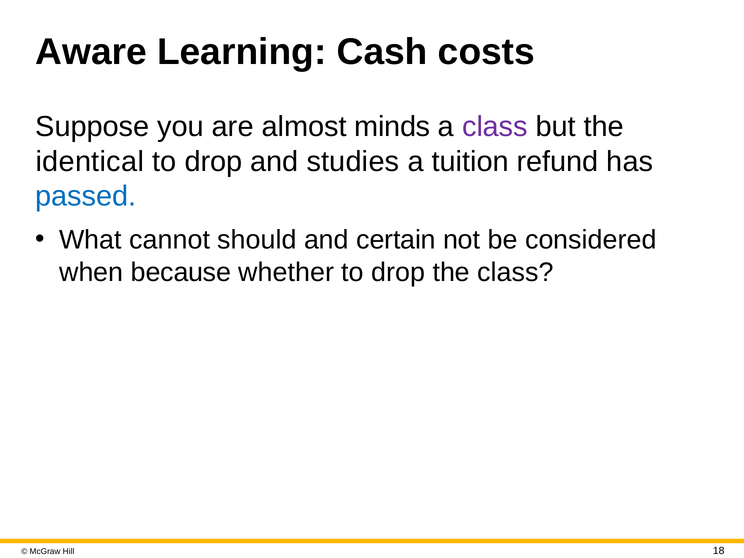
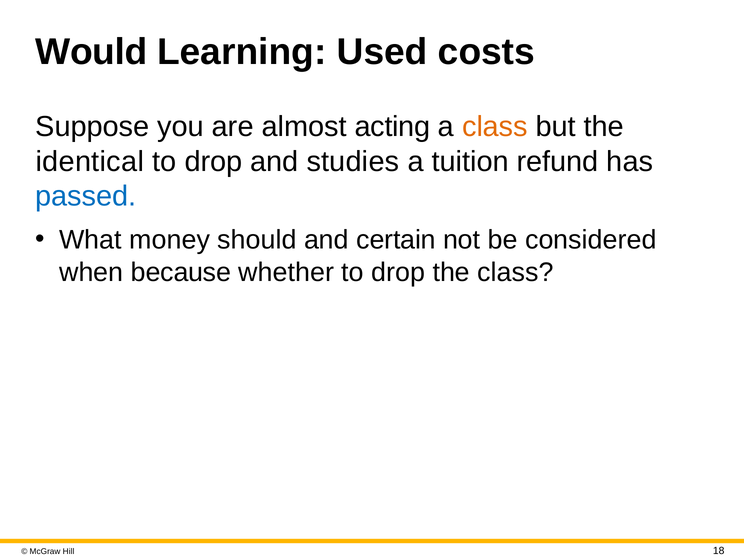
Aware: Aware -> Would
Cash: Cash -> Used
minds: minds -> acting
class at (495, 127) colour: purple -> orange
cannot: cannot -> money
